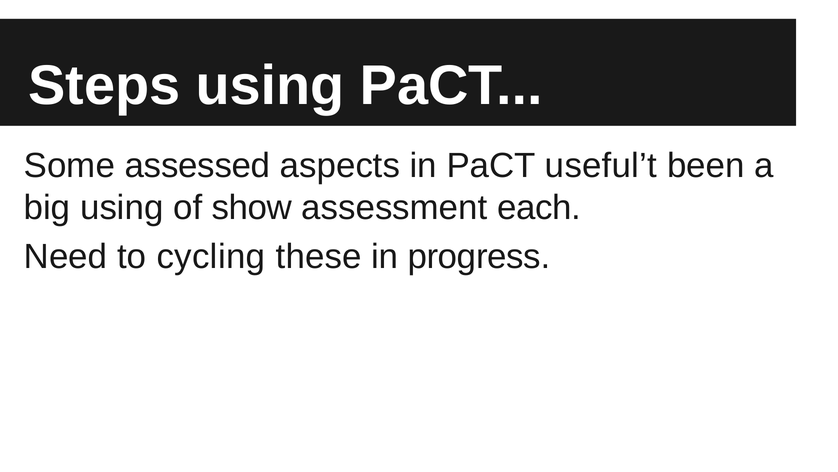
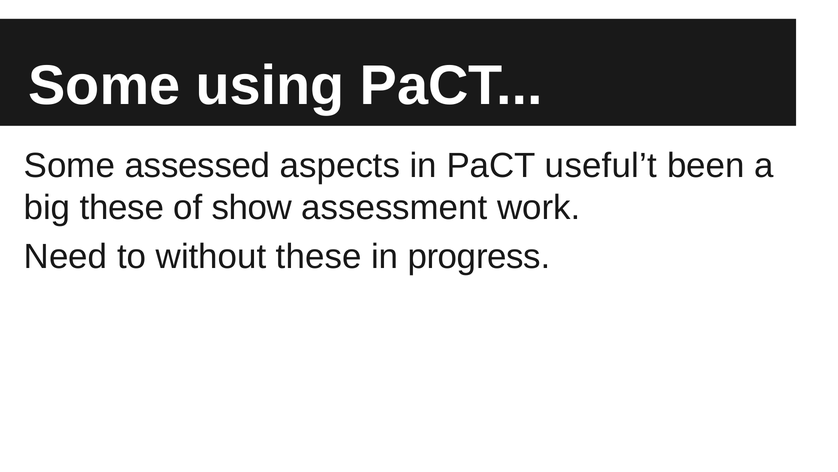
Steps at (104, 85): Steps -> Some
big using: using -> these
each: each -> work
cycling: cycling -> without
